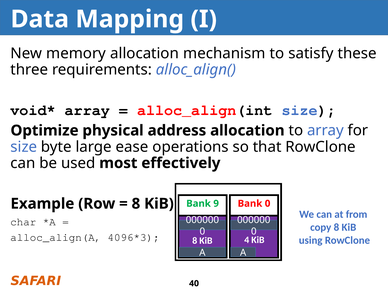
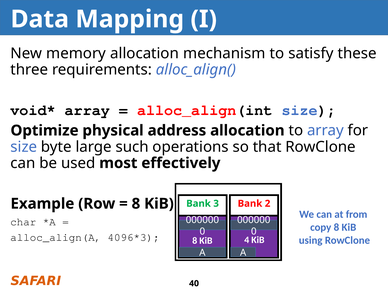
ease: ease -> such
9: 9 -> 3
Bank 0: 0 -> 2
